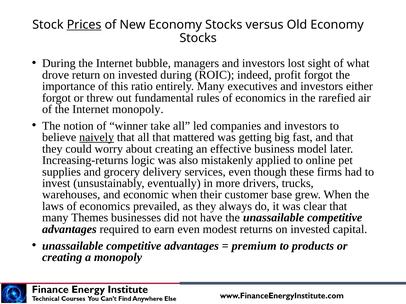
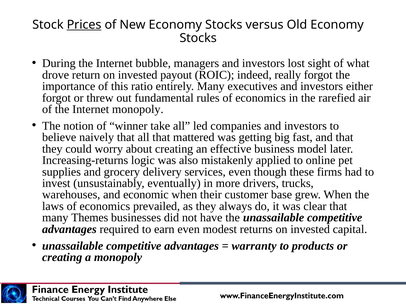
invested during: during -> payout
profit: profit -> really
naively underline: present -> none
premium: premium -> warranty
